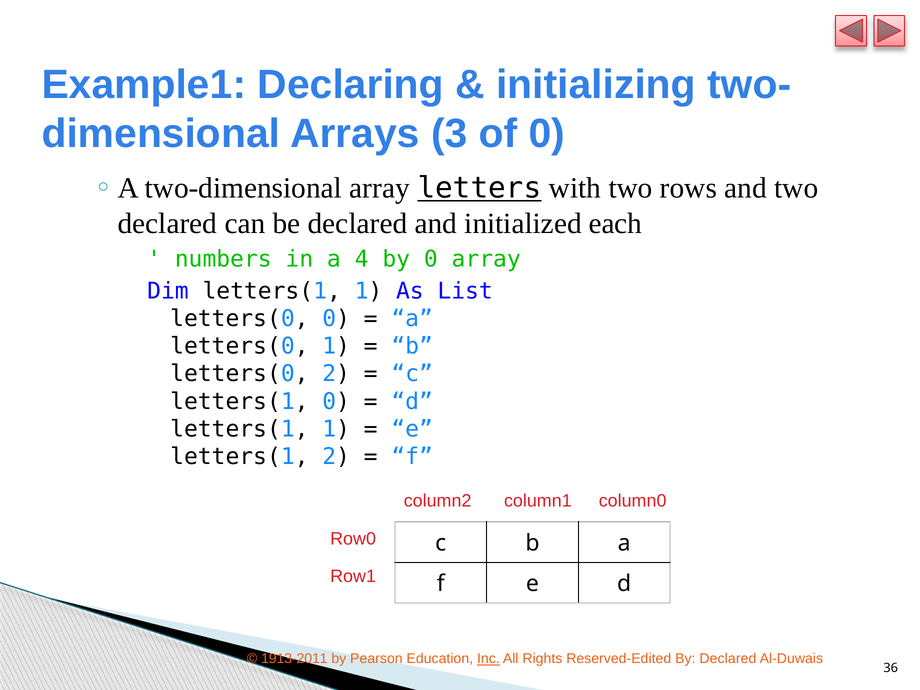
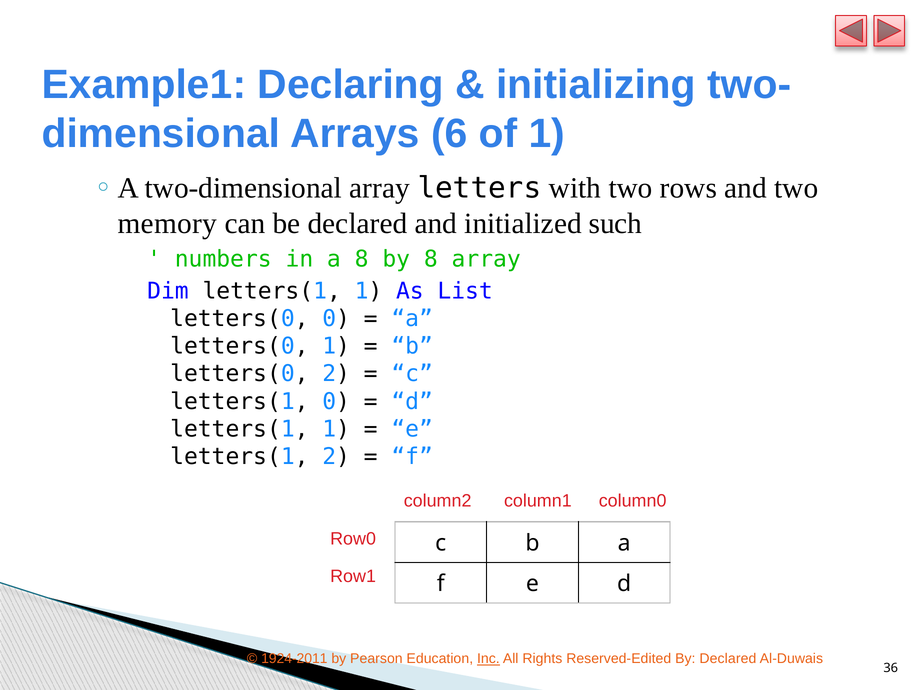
3: 3 -> 6
of 0: 0 -> 1
letters underline: present -> none
declared at (167, 224): declared -> memory
each: each -> such
a 4: 4 -> 8
by 0: 0 -> 8
1913-2011: 1913-2011 -> 1924-2011
